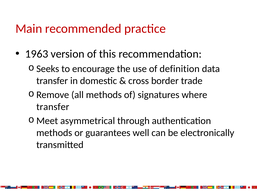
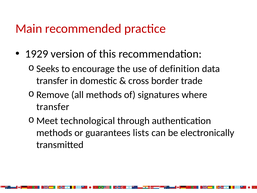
1963: 1963 -> 1929
asymmetrical: asymmetrical -> technological
well: well -> lists
